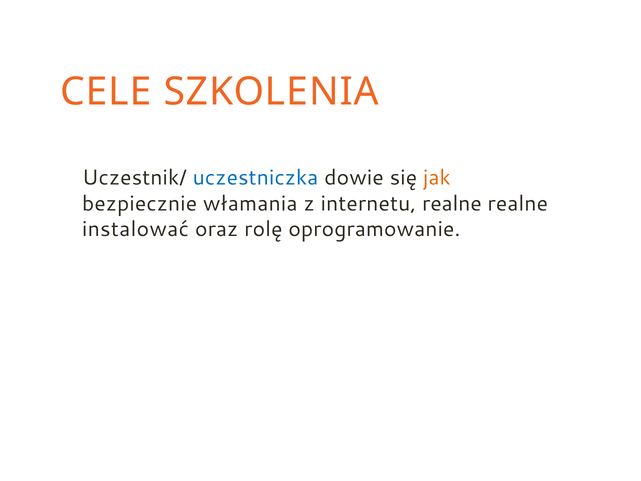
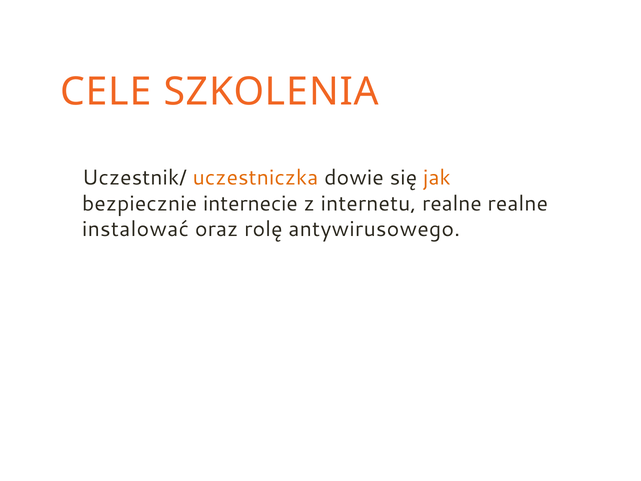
uczestniczka colour: blue -> orange
włamania: włamania -> internecie
oprogramowanie: oprogramowanie -> antywirusowego
